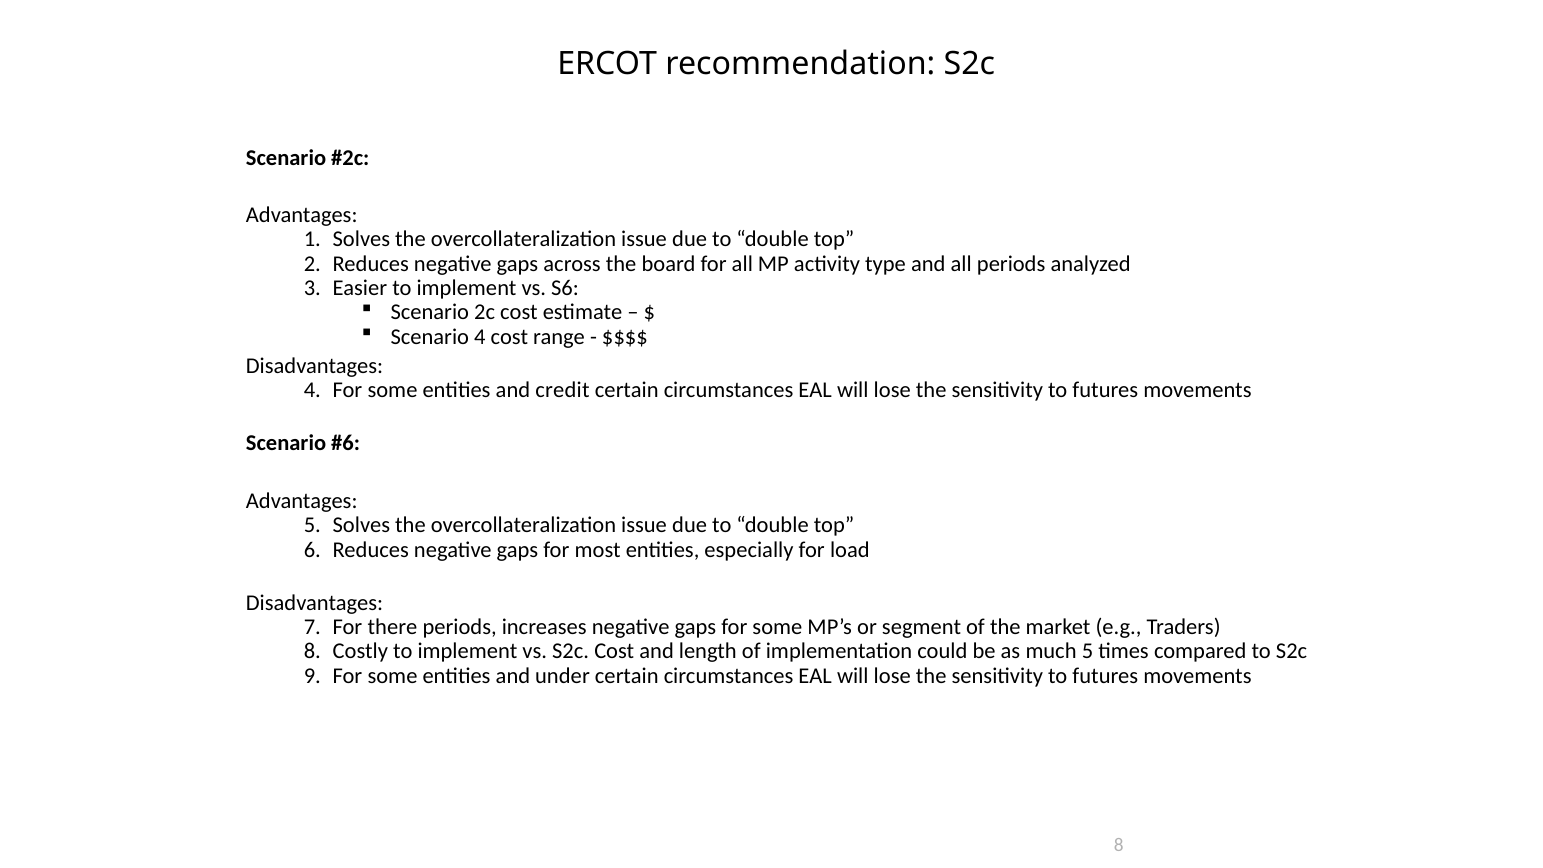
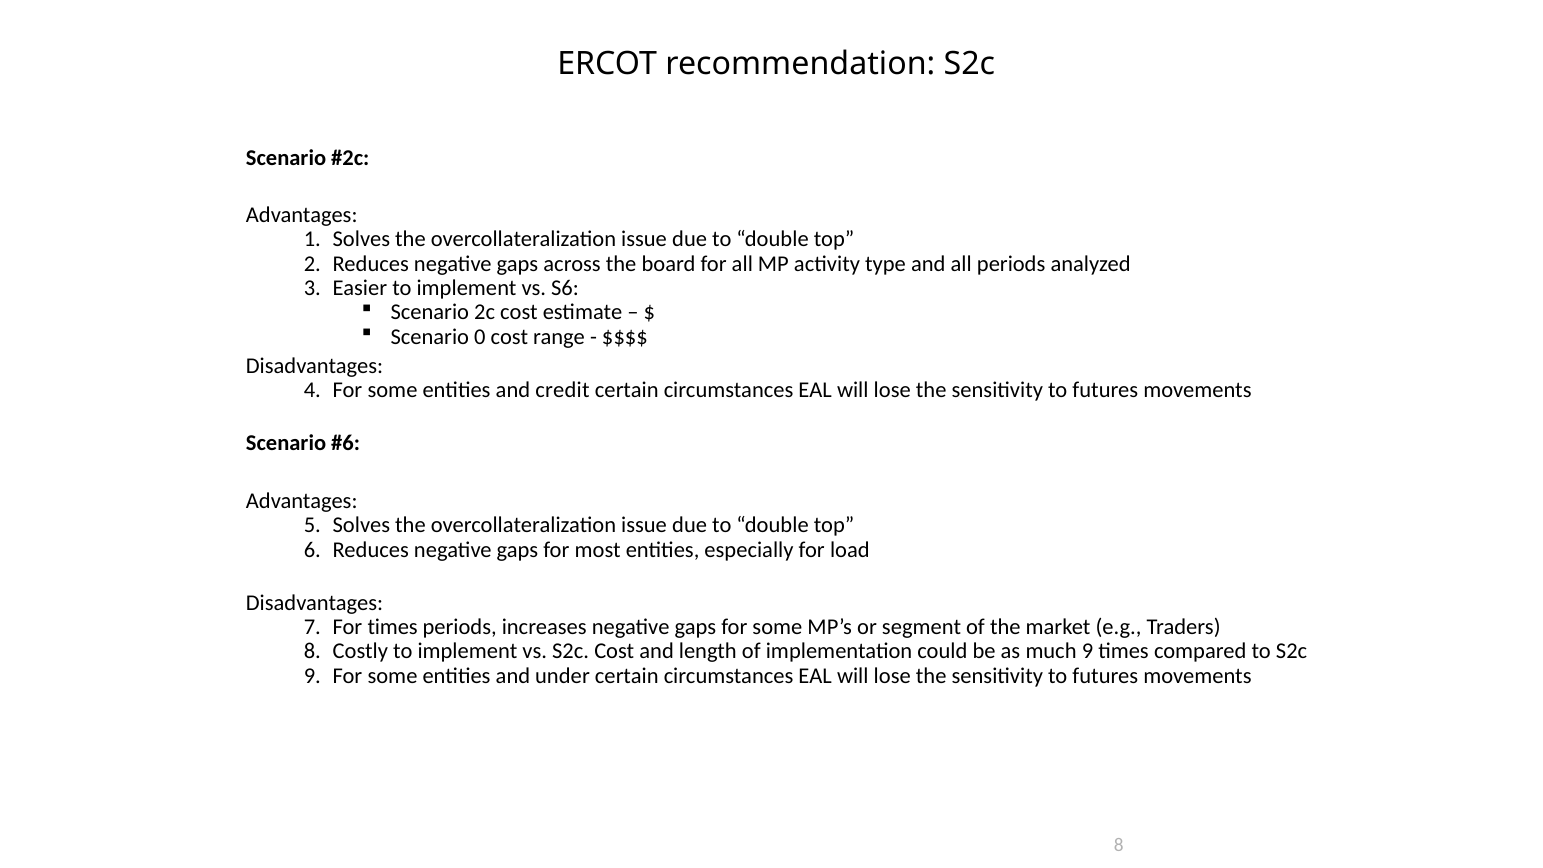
Scenario 4: 4 -> 0
For there: there -> times
much 5: 5 -> 9
